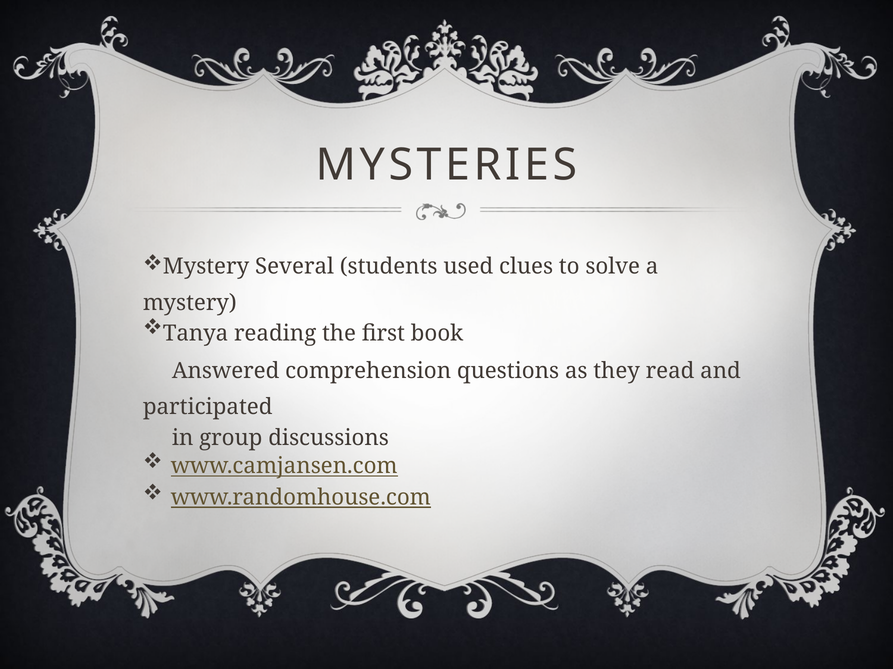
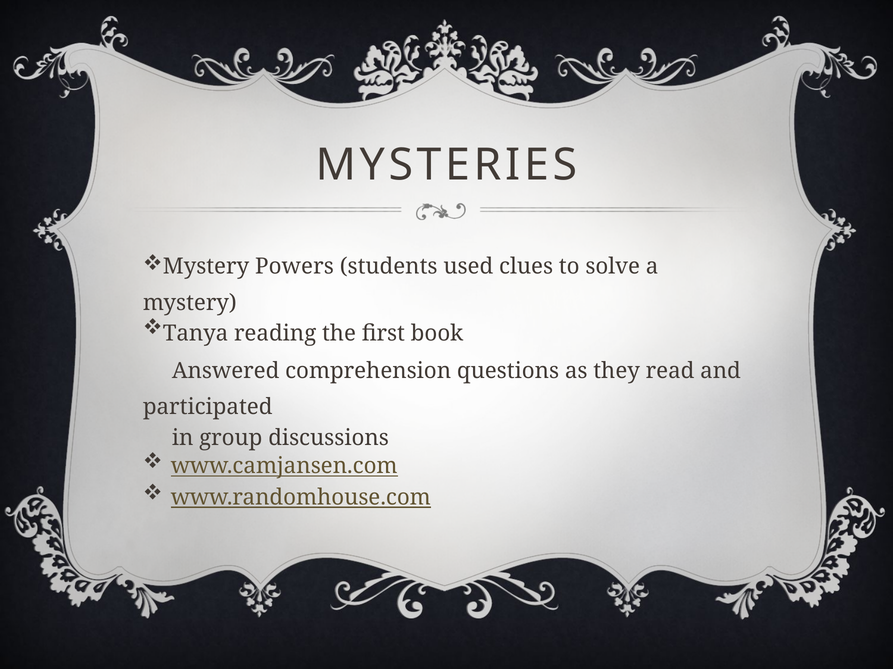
Several: Several -> Powers
